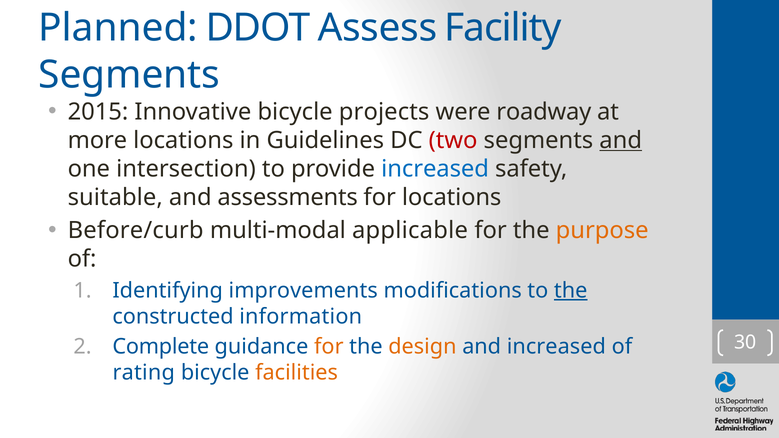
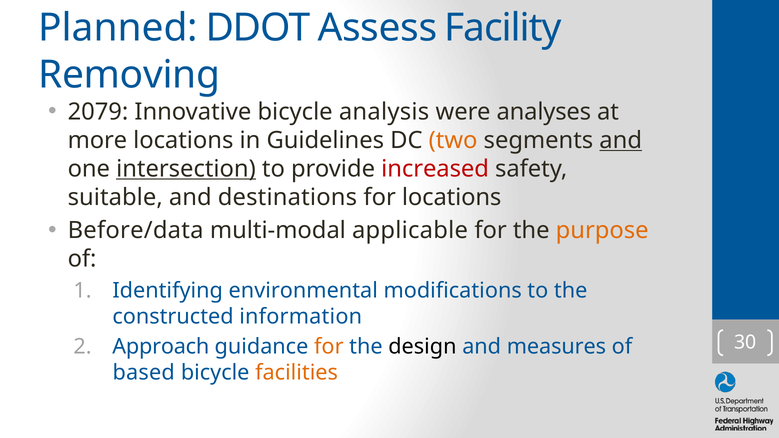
Segments at (129, 75): Segments -> Removing
2015: 2015 -> 2079
projects: projects -> analysis
roadway: roadway -> analyses
two colour: red -> orange
intersection underline: none -> present
increased at (435, 169) colour: blue -> red
assessments: assessments -> destinations
Before/curb: Before/curb -> Before/data
improvements: improvements -> environmental
the at (571, 291) underline: present -> none
Complete: Complete -> Approach
design colour: orange -> black
and increased: increased -> measures
rating: rating -> based
